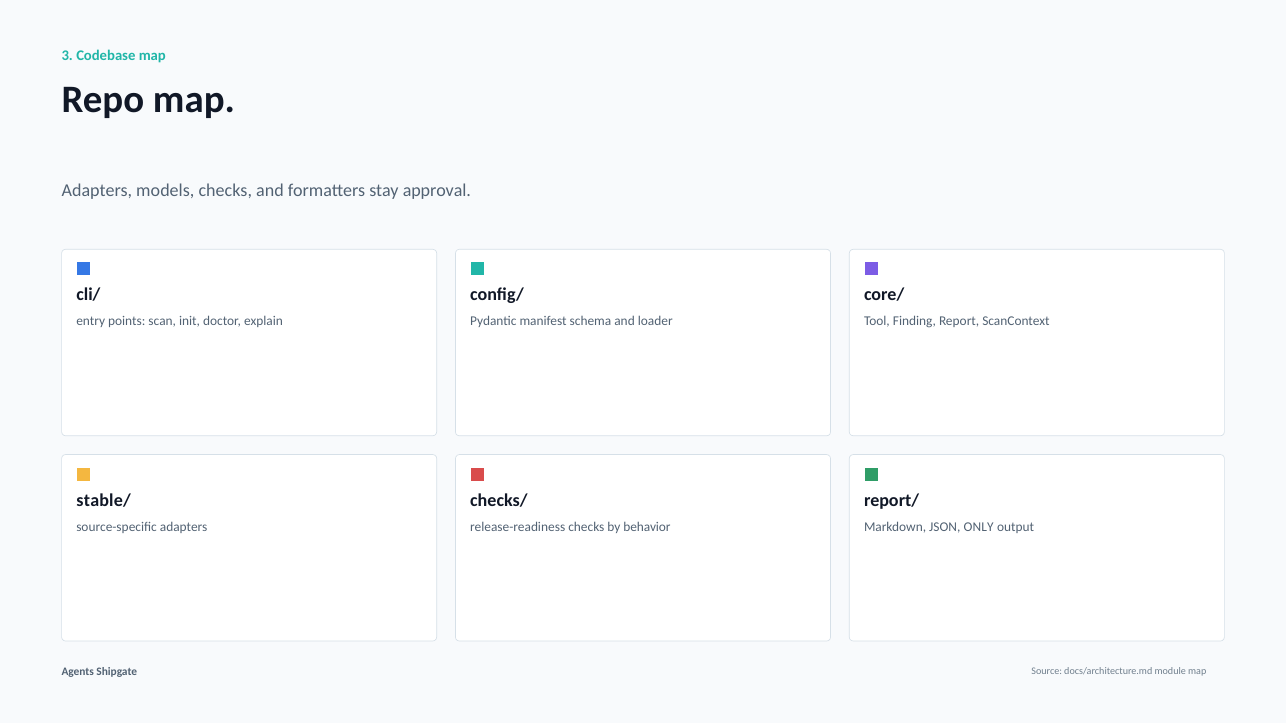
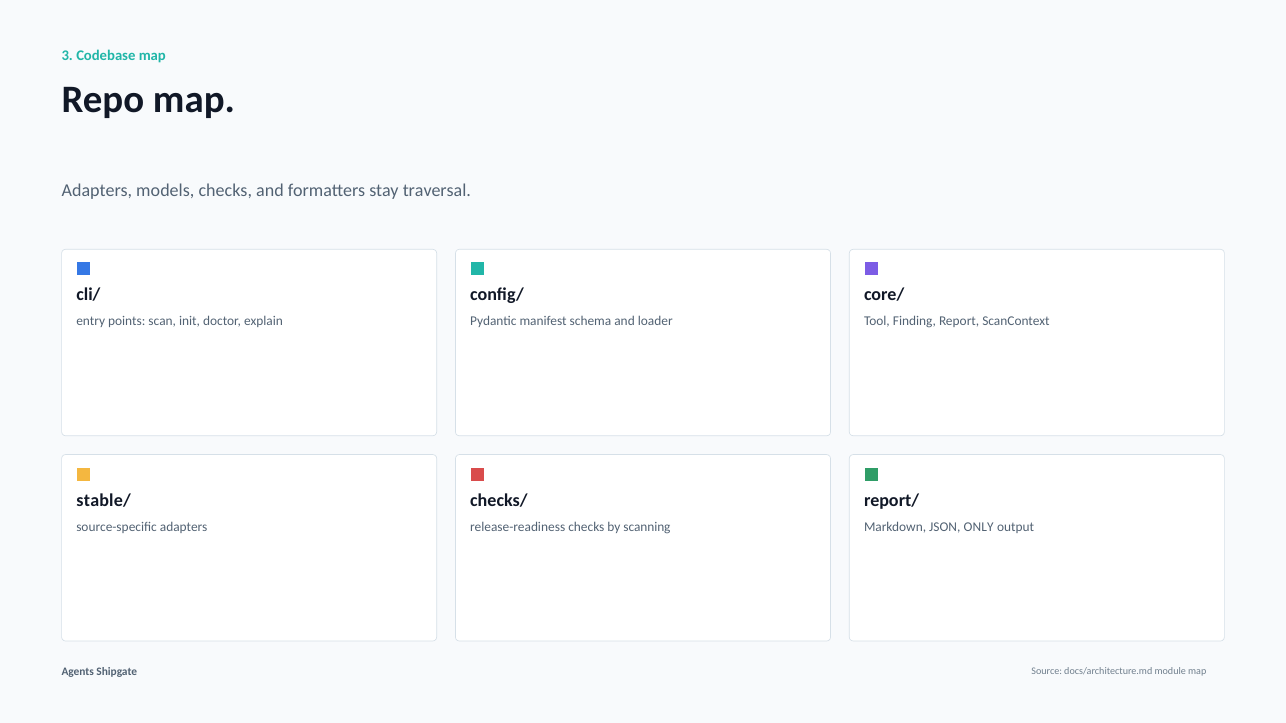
approval: approval -> traversal
behavior: behavior -> scanning
